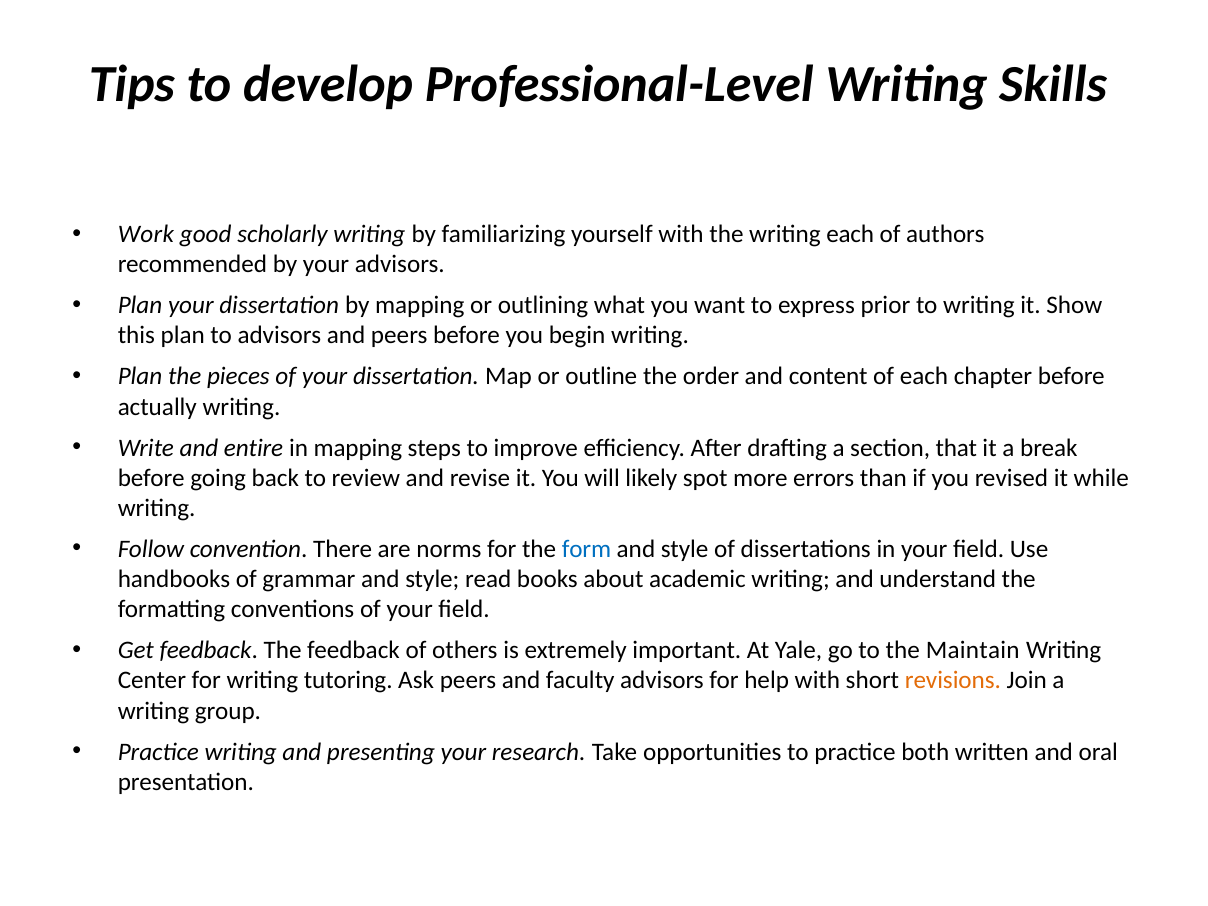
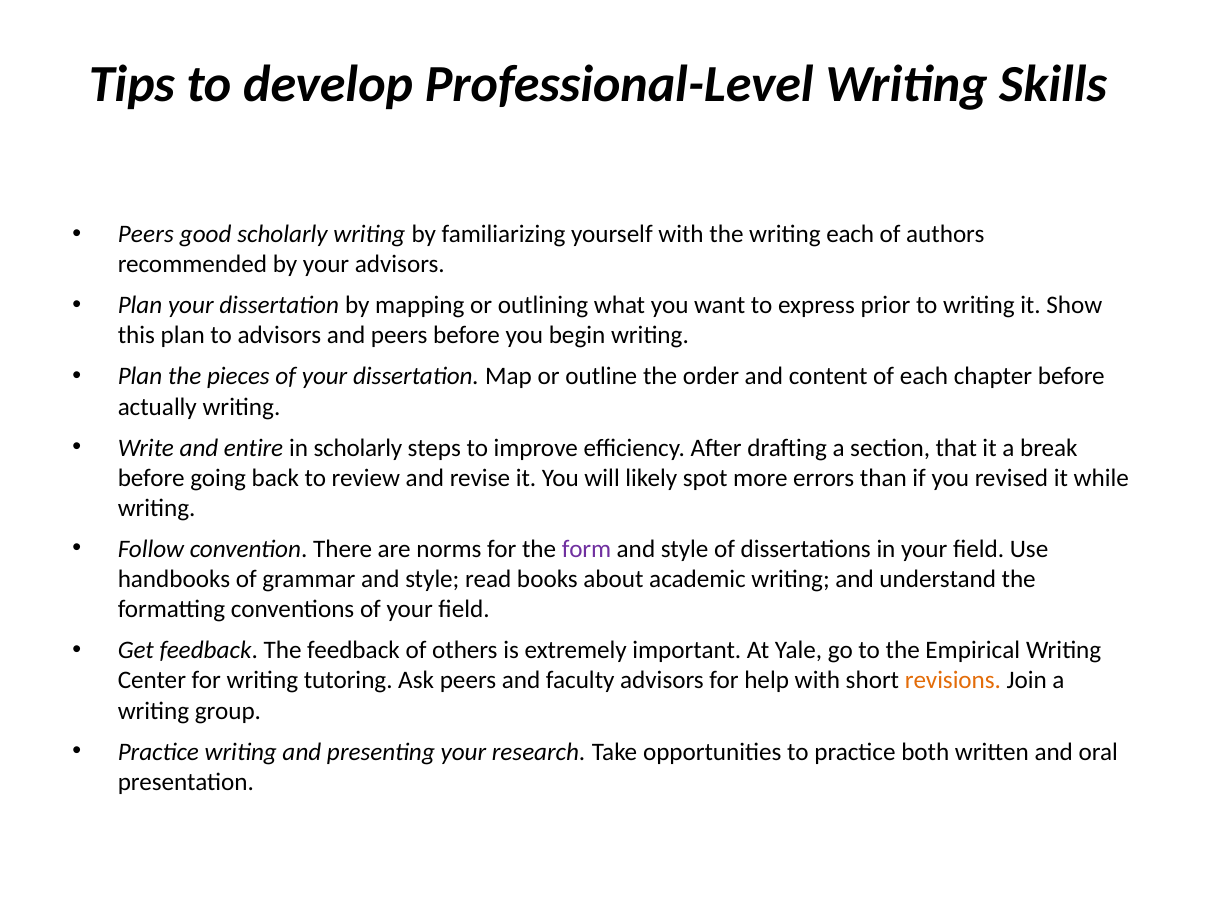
Work at (146, 234): Work -> Peers
in mapping: mapping -> scholarly
form colour: blue -> purple
Maintain: Maintain -> Empirical
